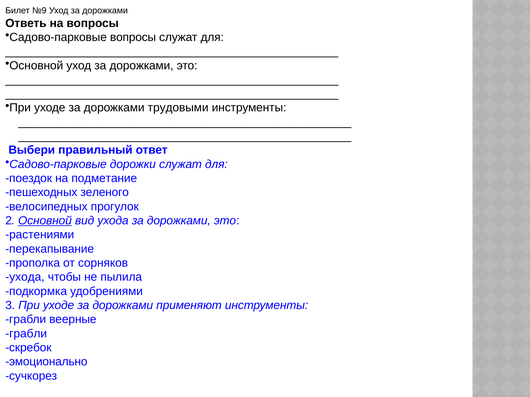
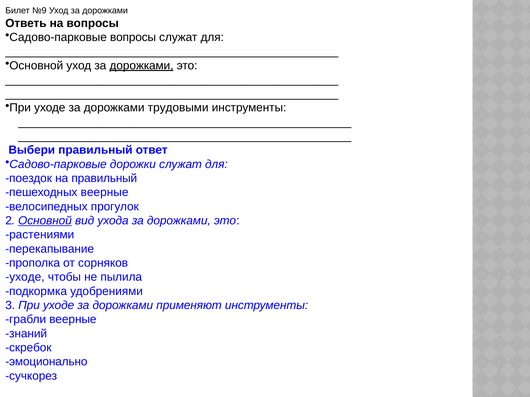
дорожками at (141, 66) underline: none -> present
на подметание: подметание -> правильный
пешеходных зеленого: зеленого -> веерные
ухода at (25, 277): ухода -> уходе
грабли at (26, 334): грабли -> знаний
